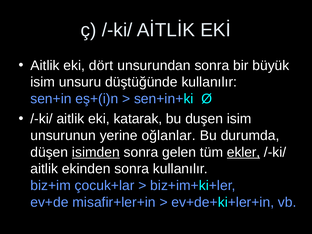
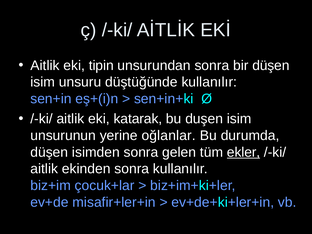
dört: dört -> tipin
bir büyük: büyük -> düşen
isimden underline: present -> none
